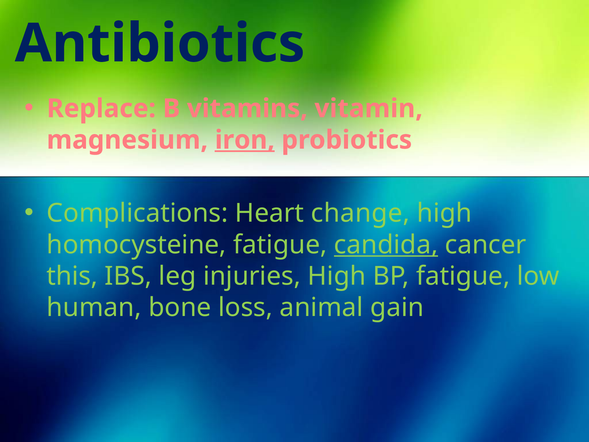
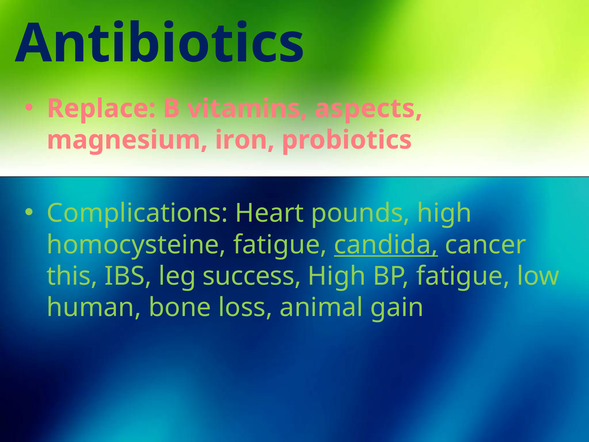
vitamin: vitamin -> aspects
iron underline: present -> none
change: change -> pounds
injuries: injuries -> success
